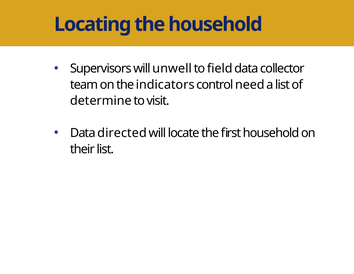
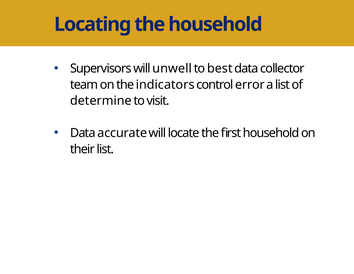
field: field -> best
need: need -> error
directed: directed -> accurate
